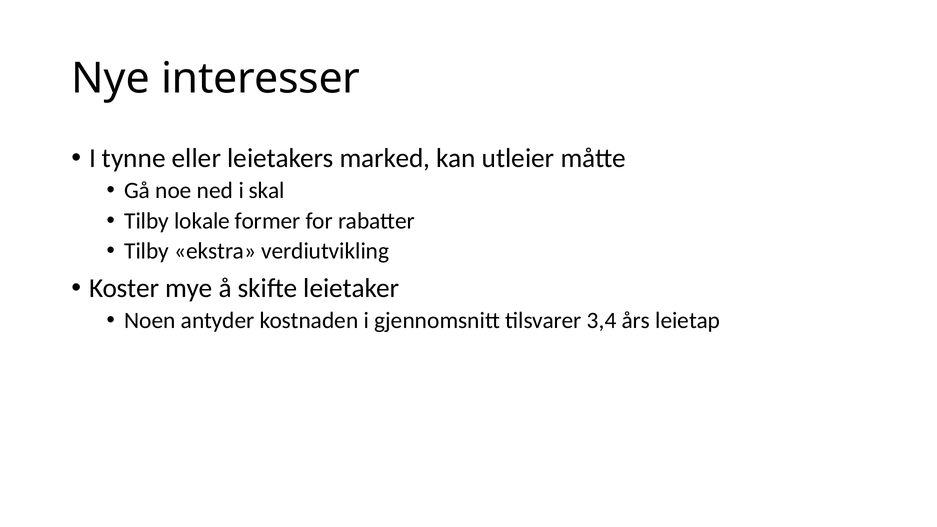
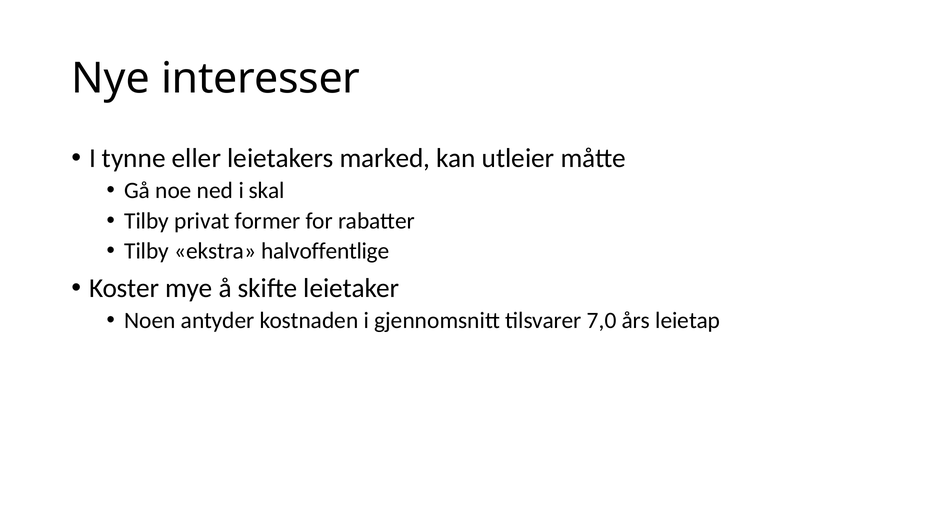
lokale: lokale -> privat
verdiutvikling: verdiutvikling -> halvoffentlige
3,4: 3,4 -> 7,0
